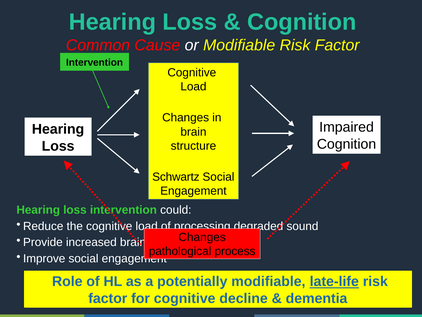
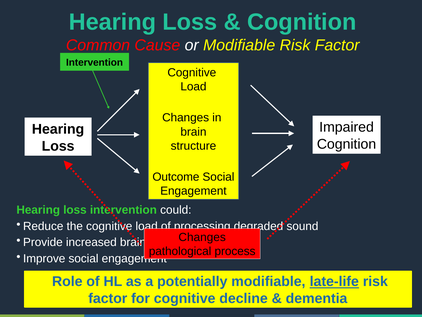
Schwartz: Schwartz -> Outcome
